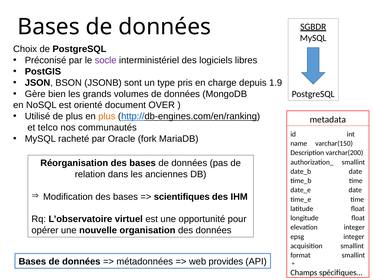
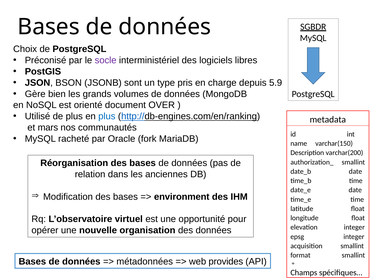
1.9: 1.9 -> 5.9
plus at (107, 116) colour: orange -> blue
telco: telco -> mars
scientifiques: scientifiques -> environment
